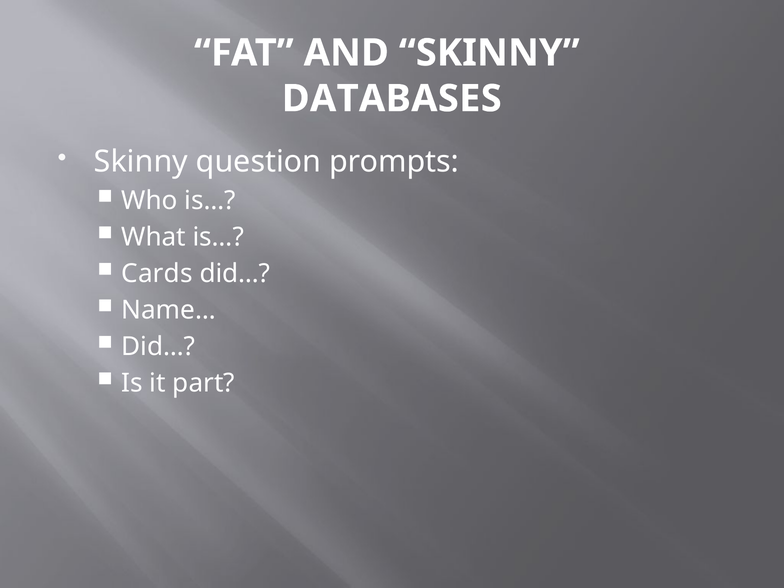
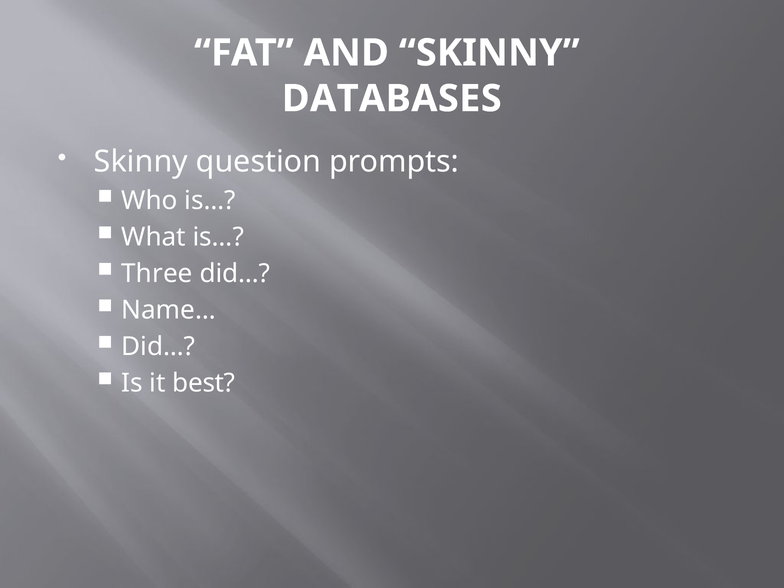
Cards: Cards -> Three
part: part -> best
